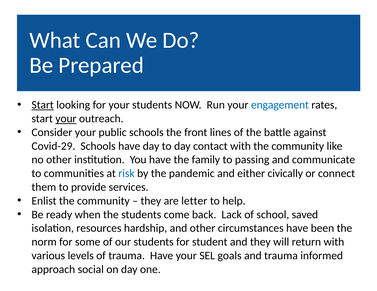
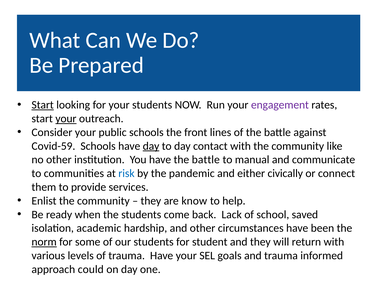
engagement colour: blue -> purple
Covid-29: Covid-29 -> Covid-59
day at (151, 146) underline: none -> present
have the family: family -> battle
passing: passing -> manual
letter: letter -> know
resources: resources -> academic
norm underline: none -> present
social: social -> could
